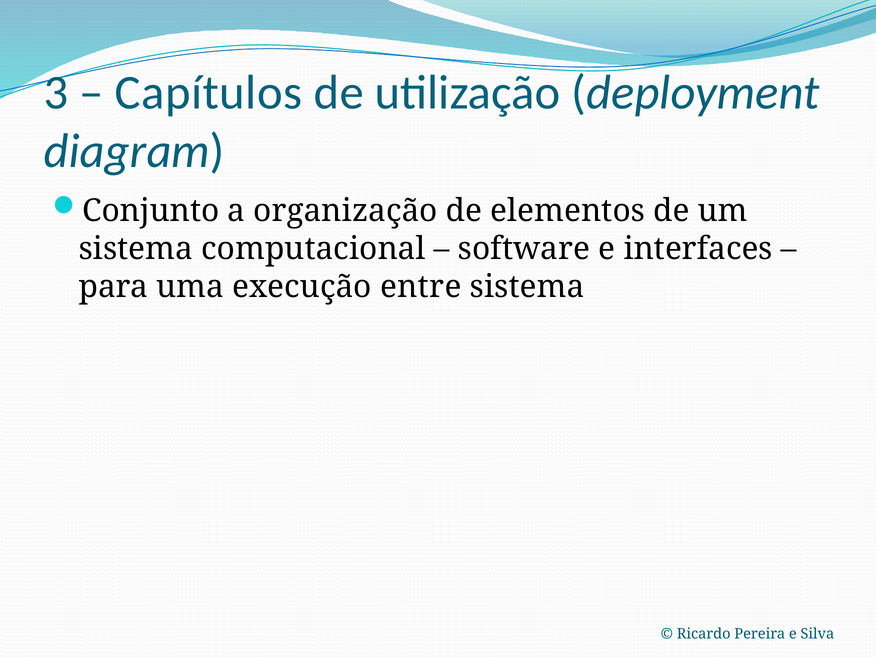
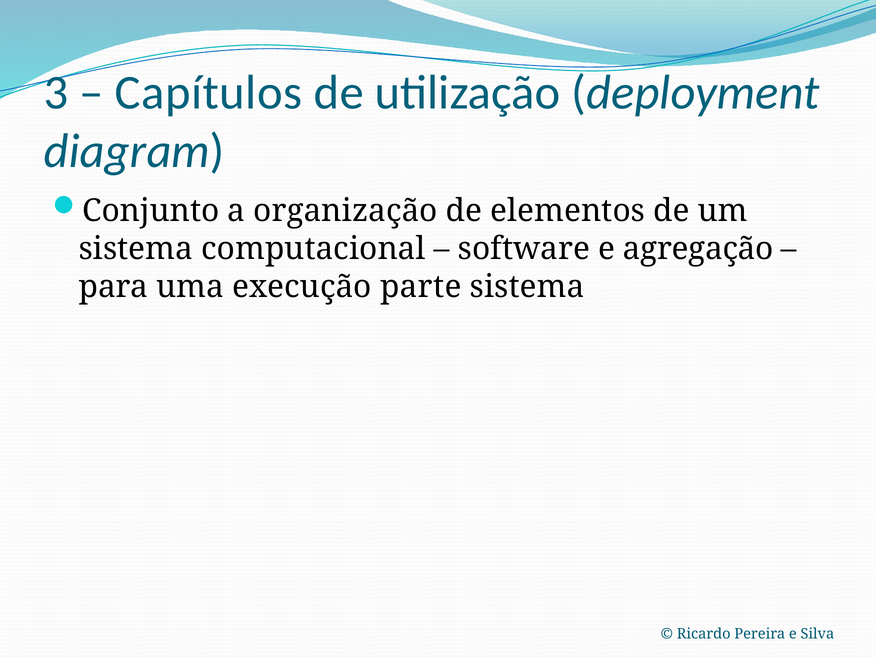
interfaces: interfaces -> agregação
entre: entre -> parte
